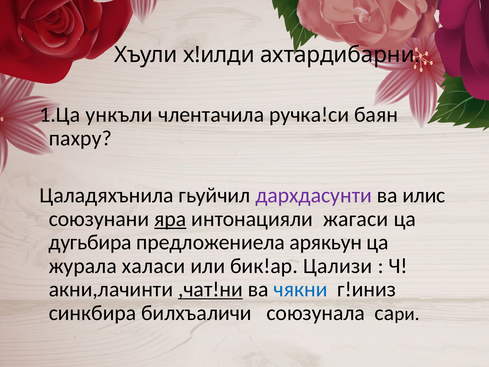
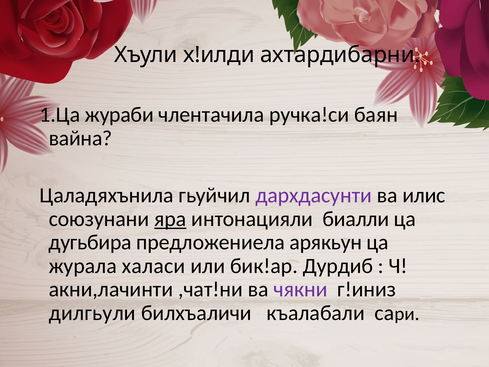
ункъли: ункъли -> жураби
пахру: пахру -> вайна
жагаси: жагаси -> биалли
Цализи: Цализи -> Дурдиб
,чат!ни underline: present -> none
чякни colour: blue -> purple
синкбира: синкбира -> дилгьули
союзунала: союзунала -> къалабали
